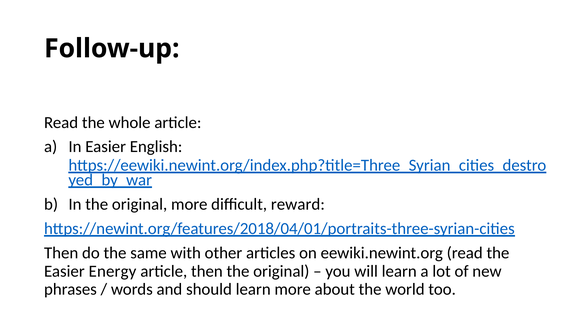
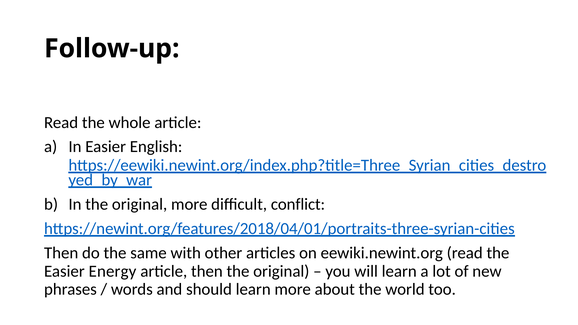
reward: reward -> conflict
